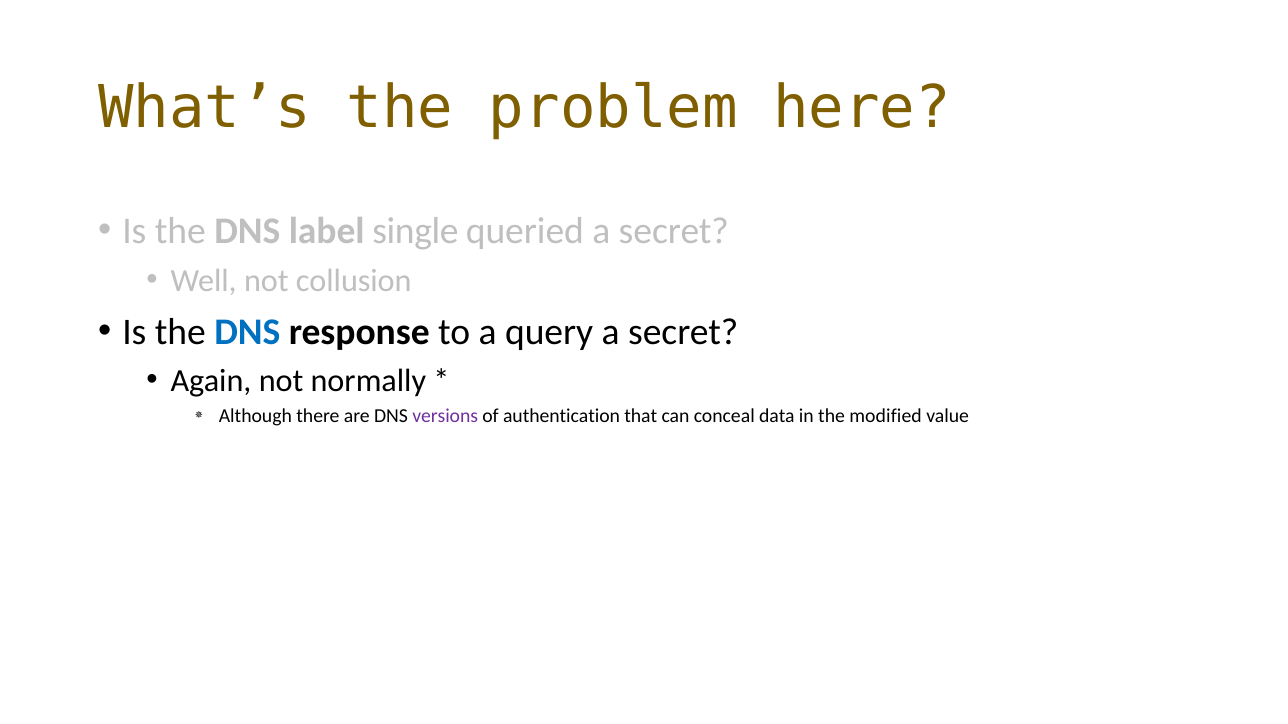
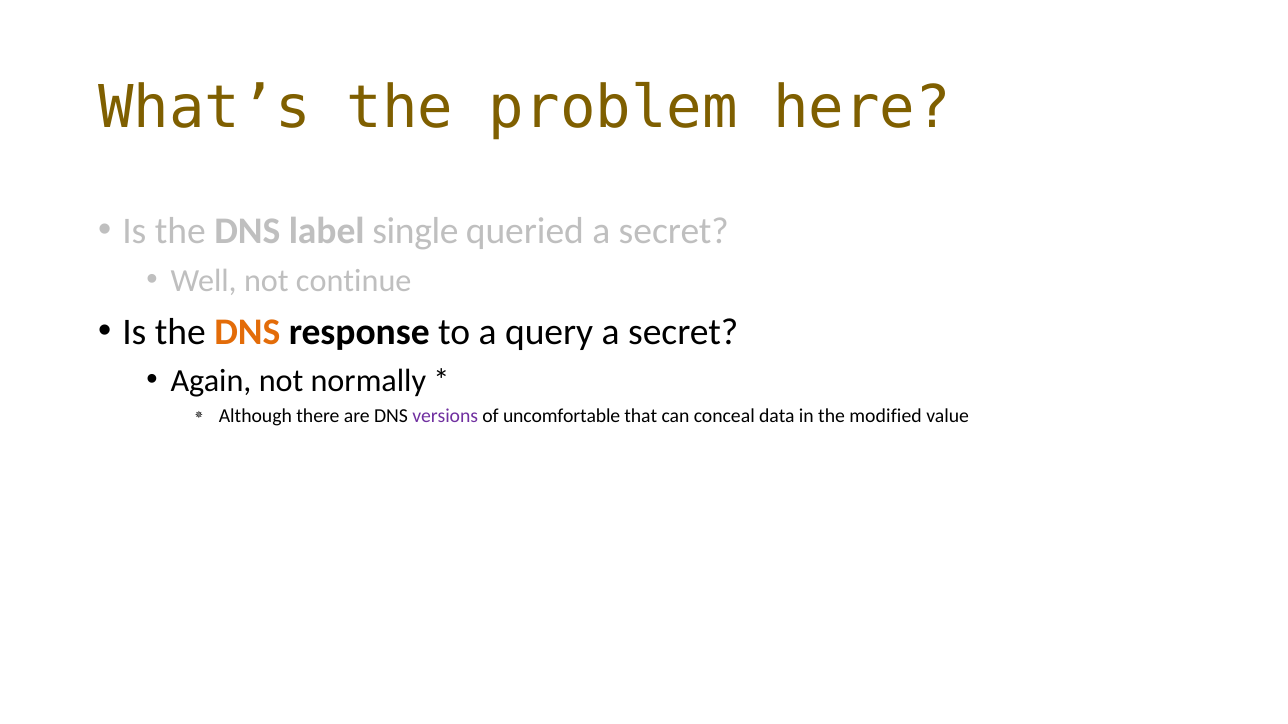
collusion: collusion -> continue
DNS at (247, 332) colour: blue -> orange
authentication: authentication -> uncomfortable
